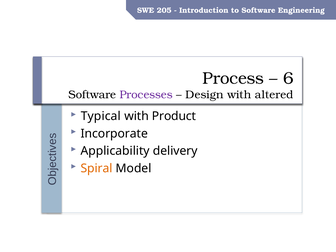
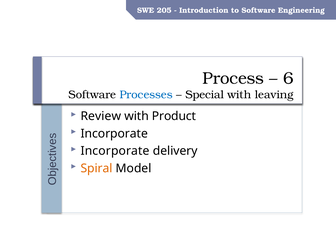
Processes colour: purple -> blue
Design: Design -> Special
altered: altered -> leaving
Typical: Typical -> Review
Applicability at (115, 151): Applicability -> Incorporate
